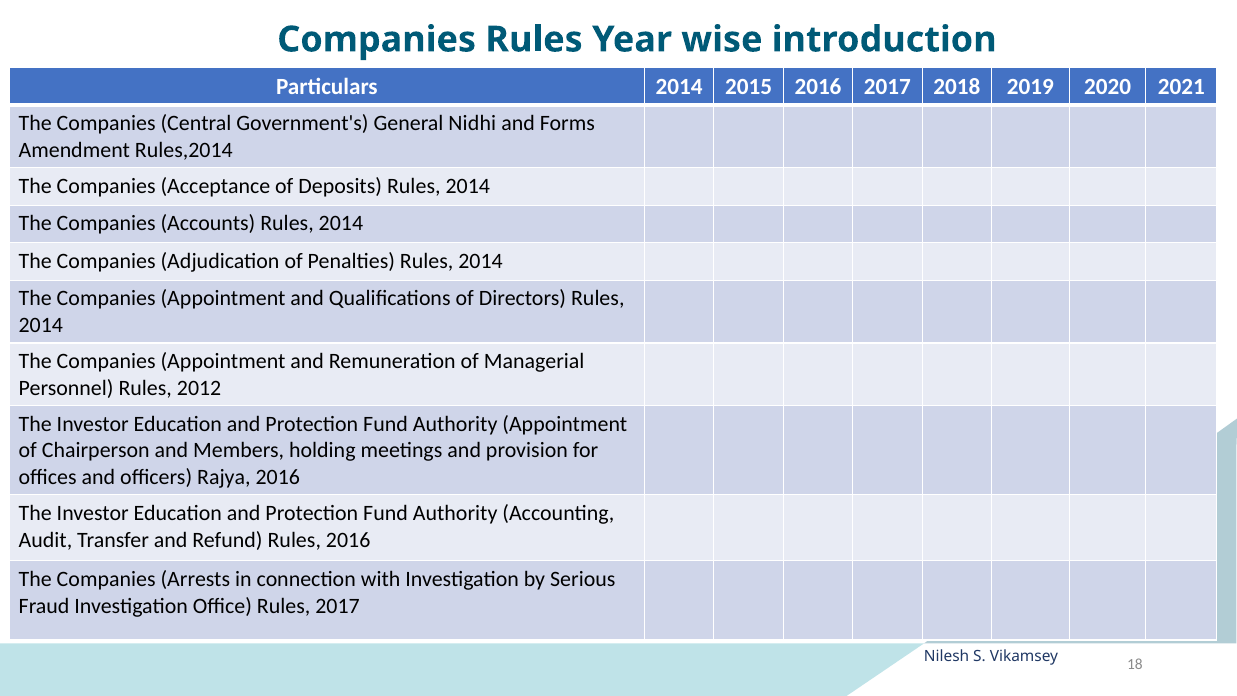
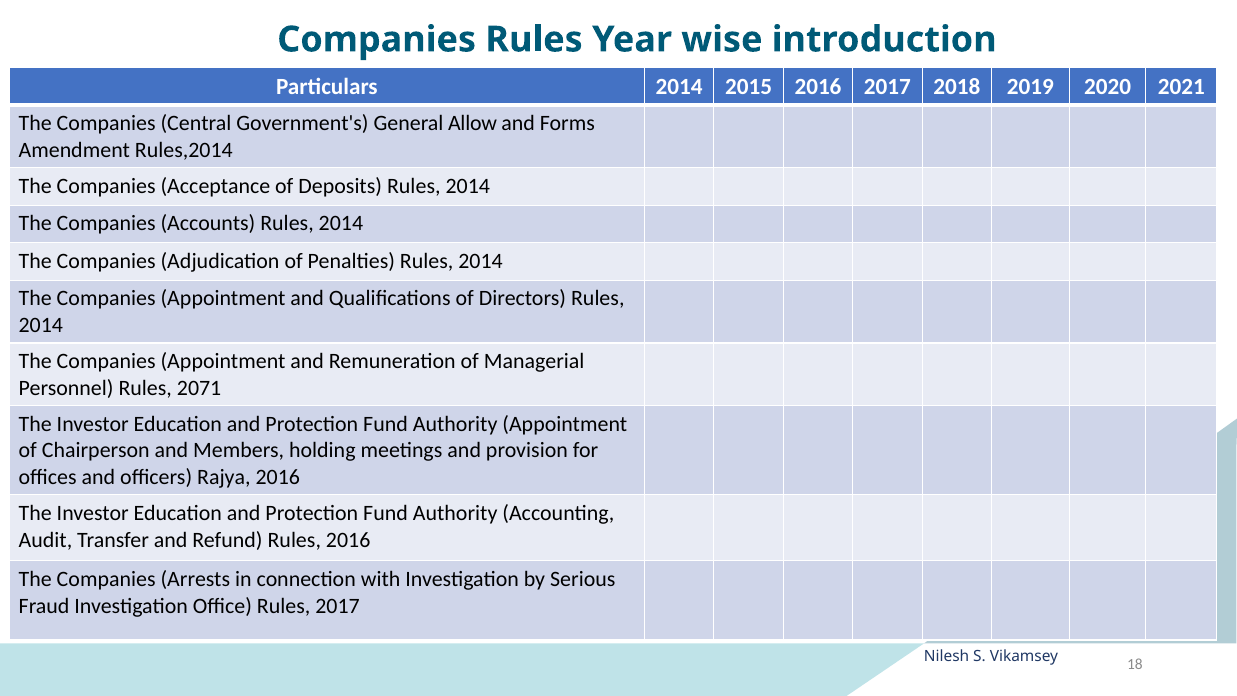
Nidhi: Nidhi -> Allow
2012: 2012 -> 2071
